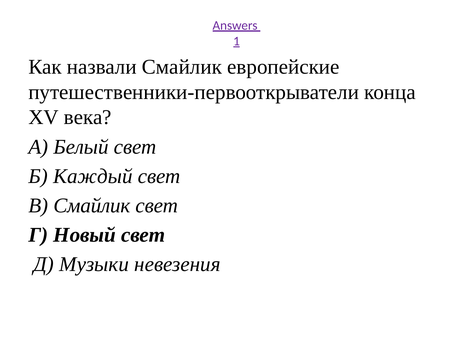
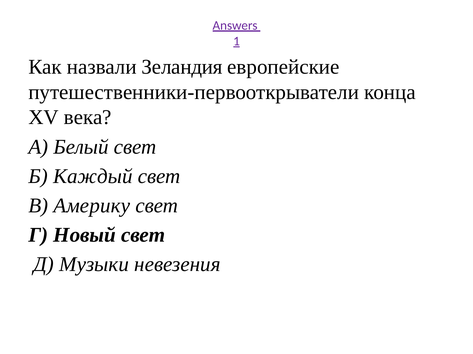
назвали Смайлик: Смайлик -> Зеландия
В Смайлик: Смайлик -> Америку
